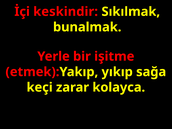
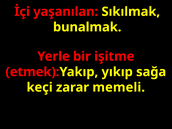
keskindir: keskindir -> yaşanılan
kolayca: kolayca -> memeli
